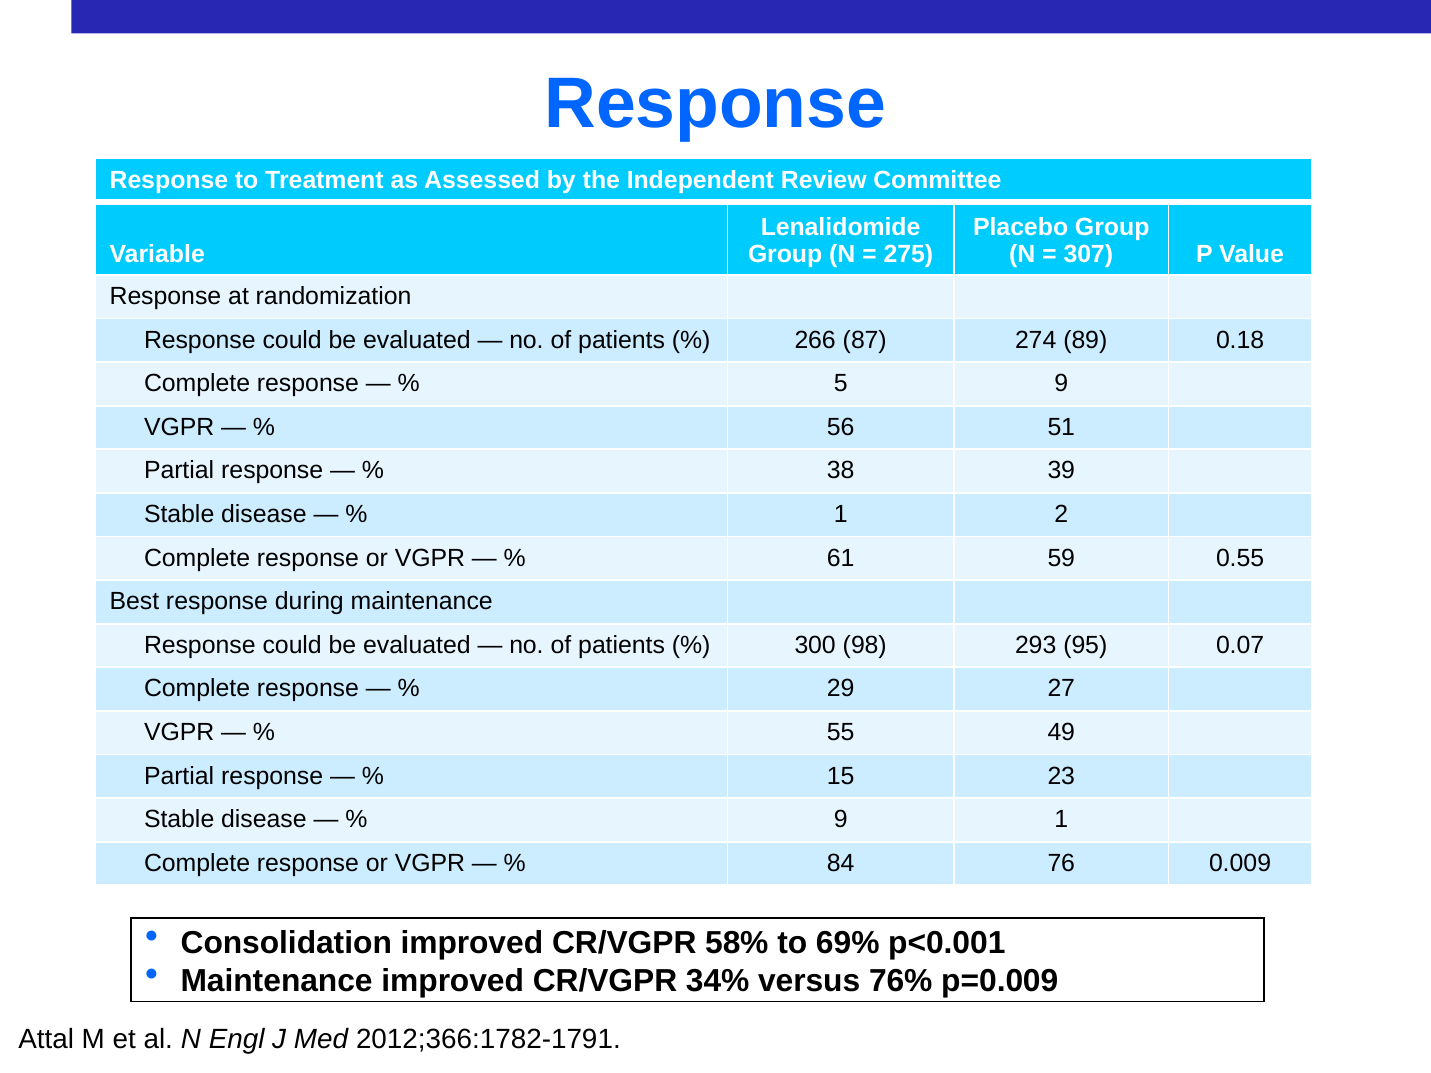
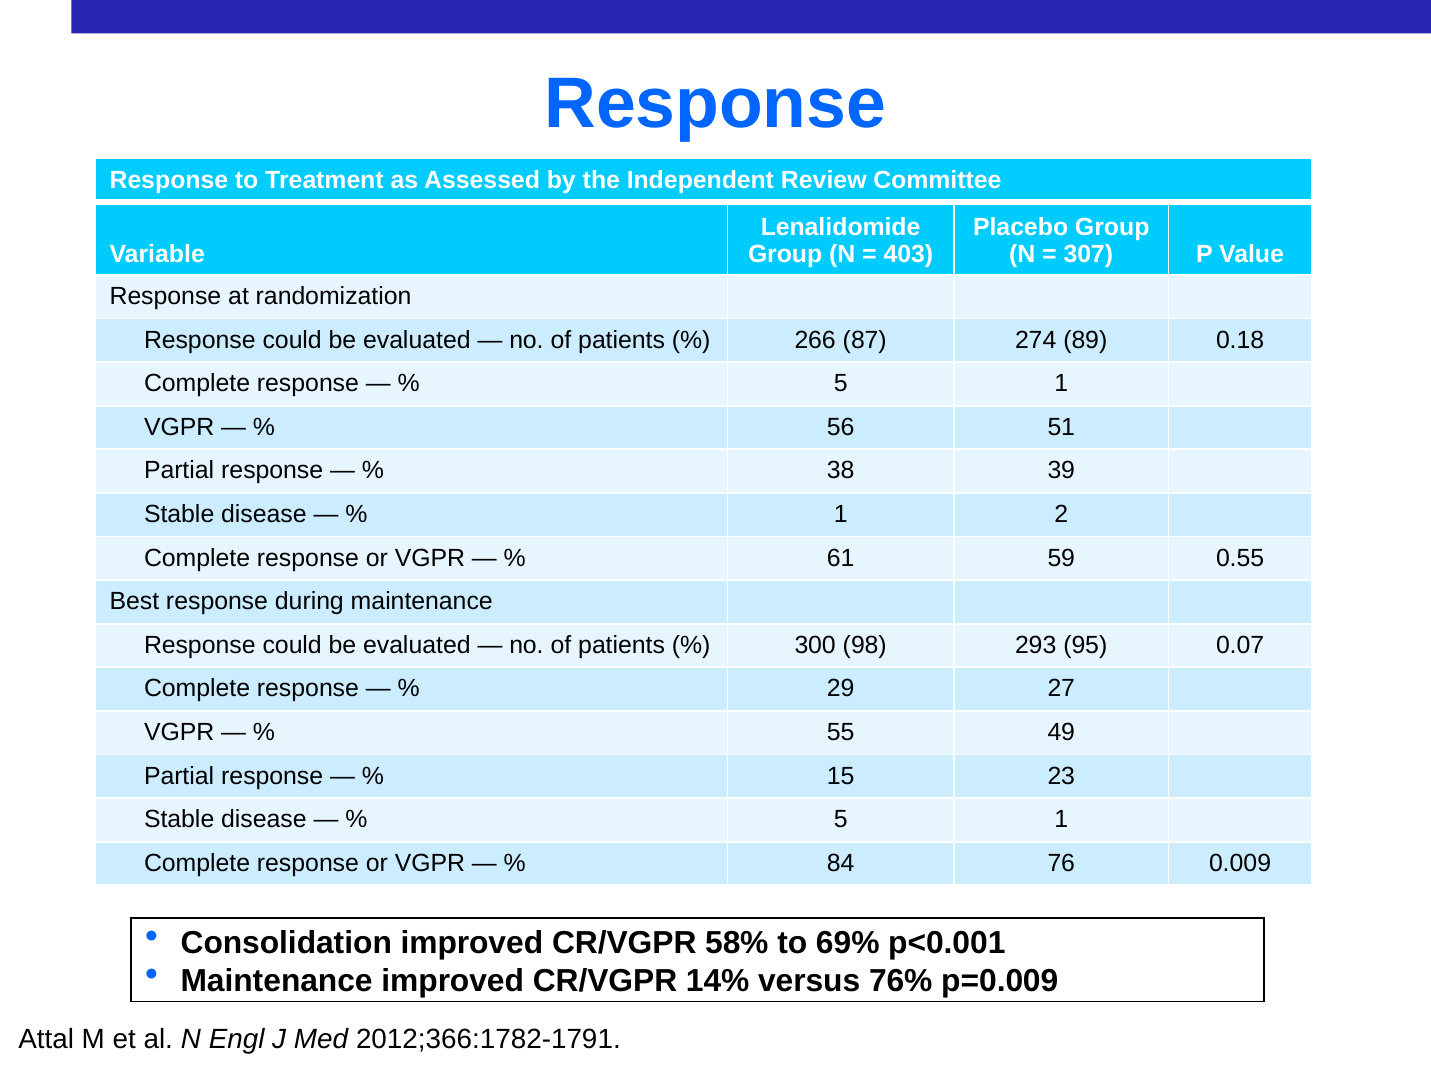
275: 275 -> 403
9 at (1061, 384): 9 -> 1
9 at (841, 820): 9 -> 5
34%: 34% -> 14%
